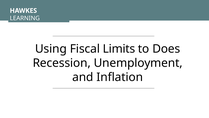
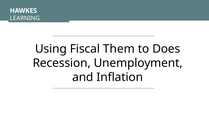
Limits: Limits -> Them
